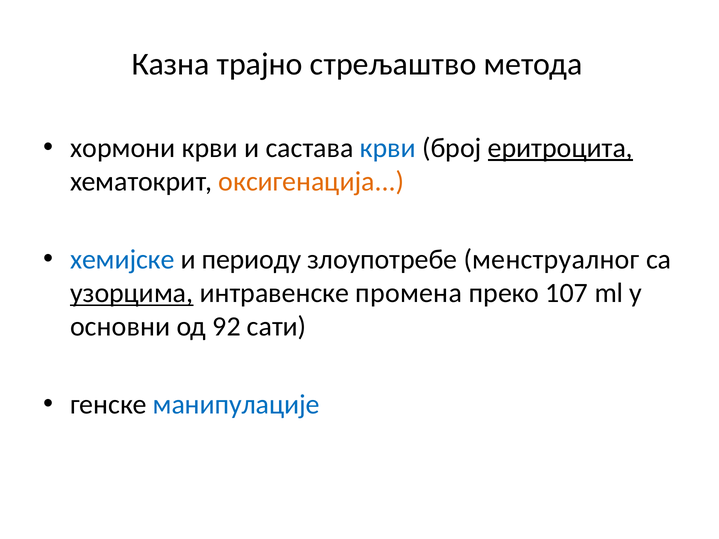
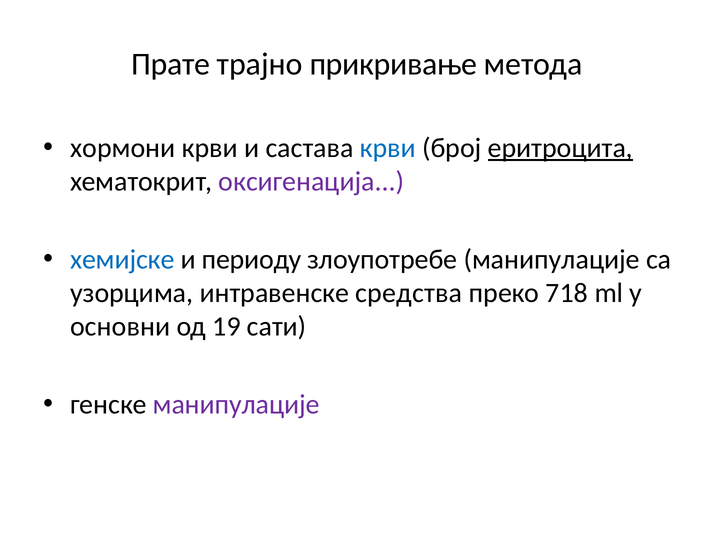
Казна: Казна -> Прате
стрељаштво: стрељаштво -> прикривање
оксигенација colour: orange -> purple
злоупотребе менструалног: менструалног -> манипулације
узорцима underline: present -> none
промена: промена -> средства
107: 107 -> 718
92: 92 -> 19
манипулације at (236, 405) colour: blue -> purple
